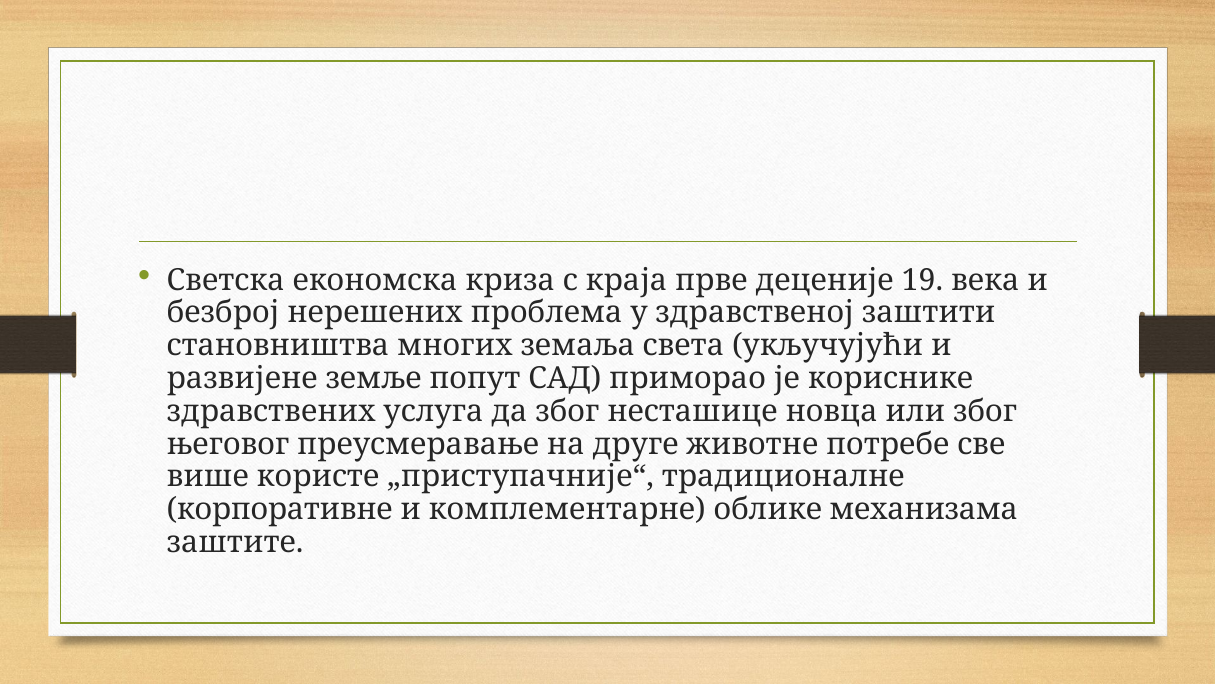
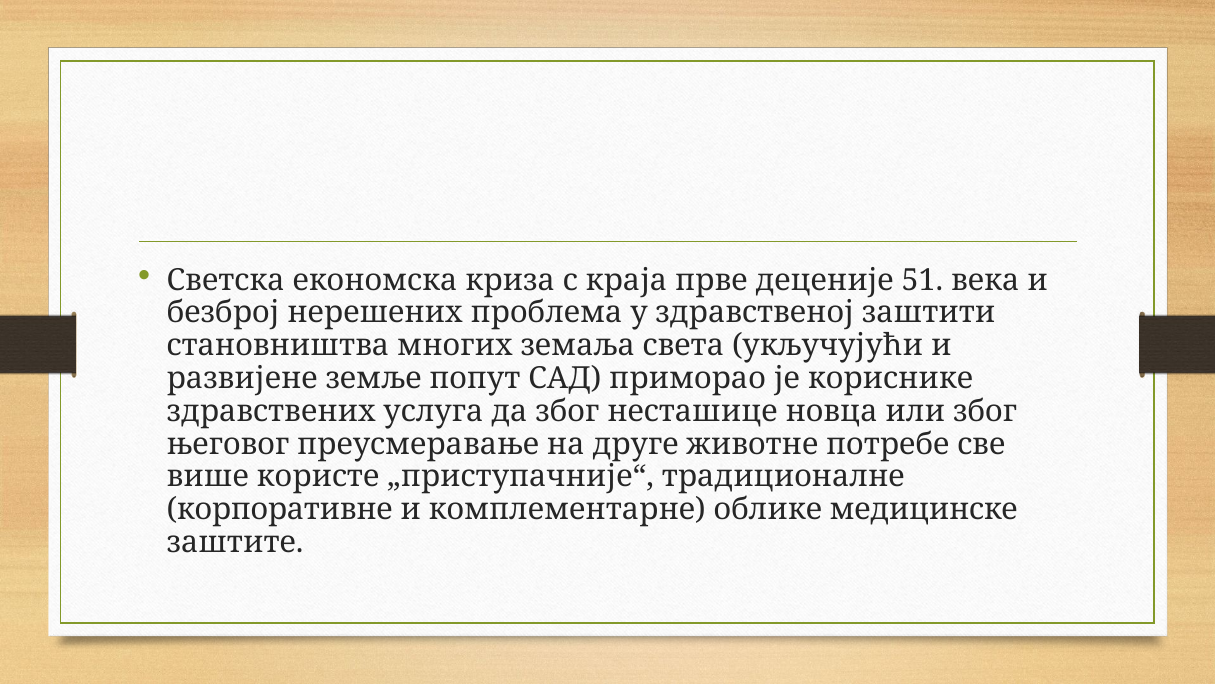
19: 19 -> 51
механизама: механизама -> медицинске
